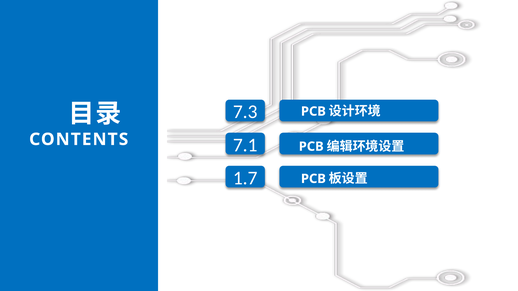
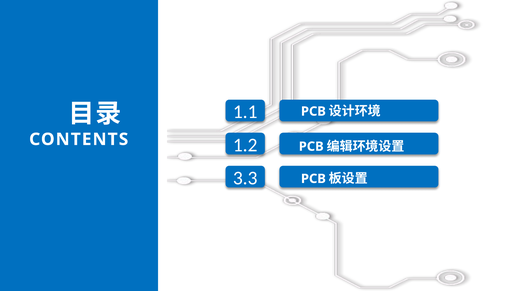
7.3: 7.3 -> 1.1
7.1: 7.1 -> 1.2
1.7: 1.7 -> 3.3
